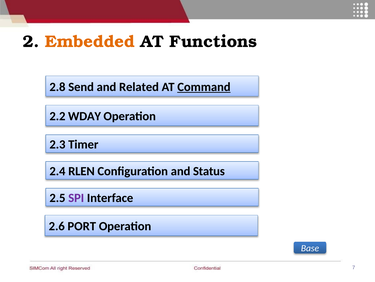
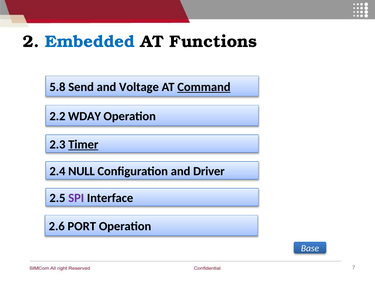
Embedded colour: orange -> blue
2.8: 2.8 -> 5.8
Related: Related -> Voltage
Timer underline: none -> present
RLEN: RLEN -> NULL
Status: Status -> Driver
